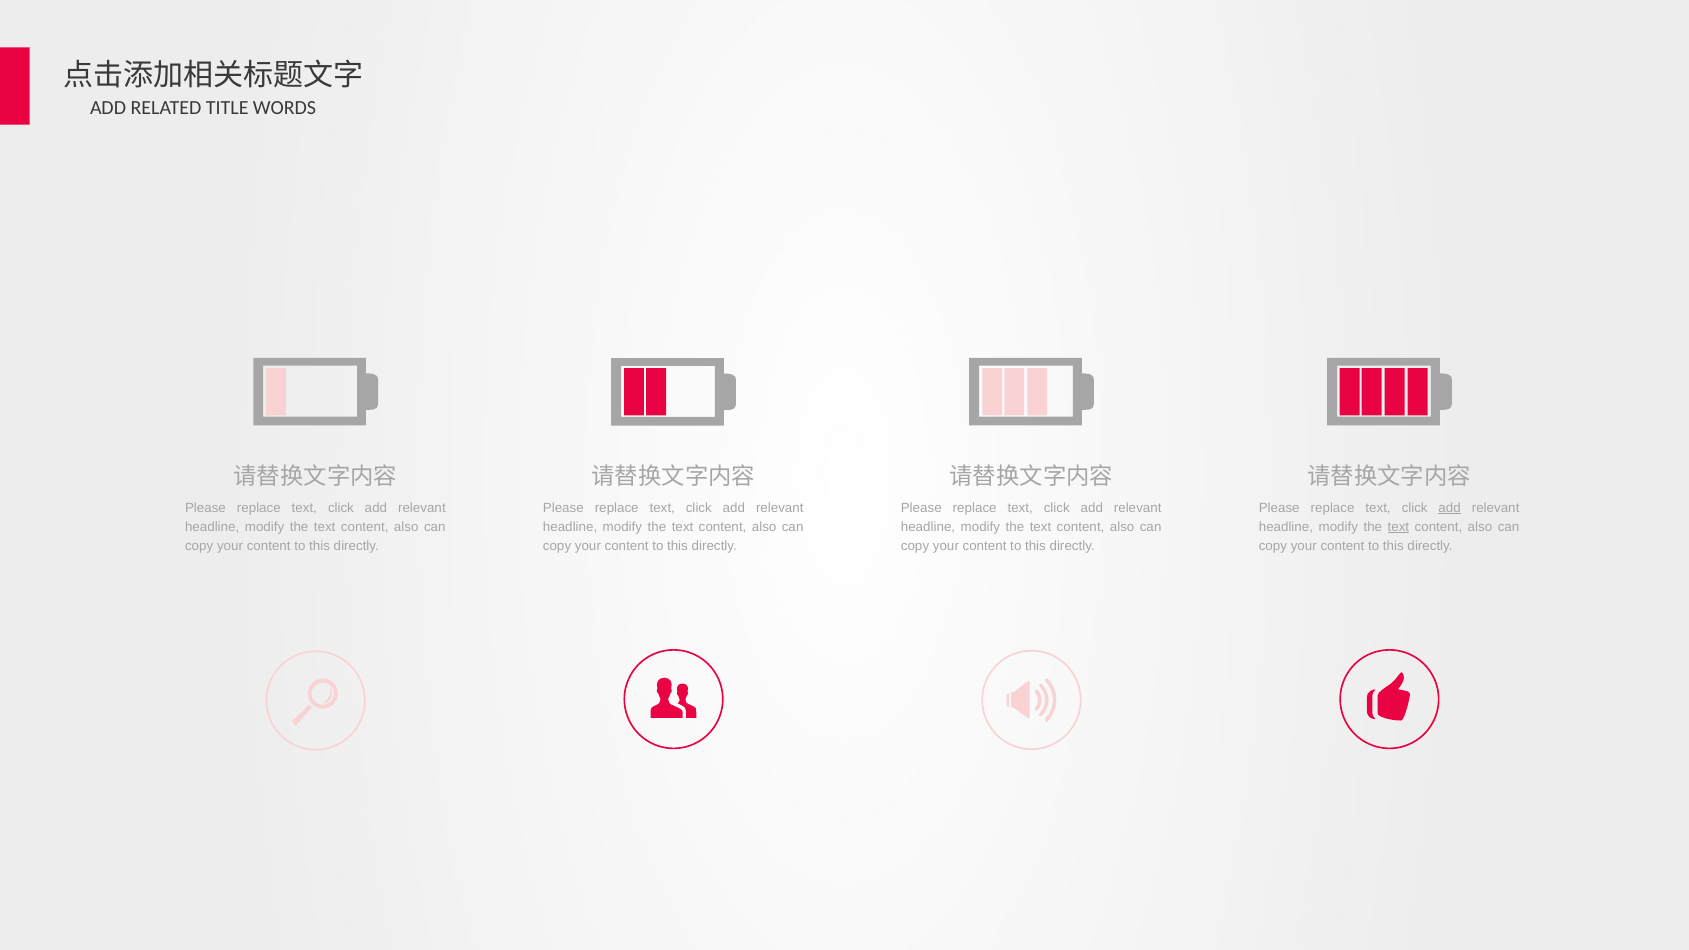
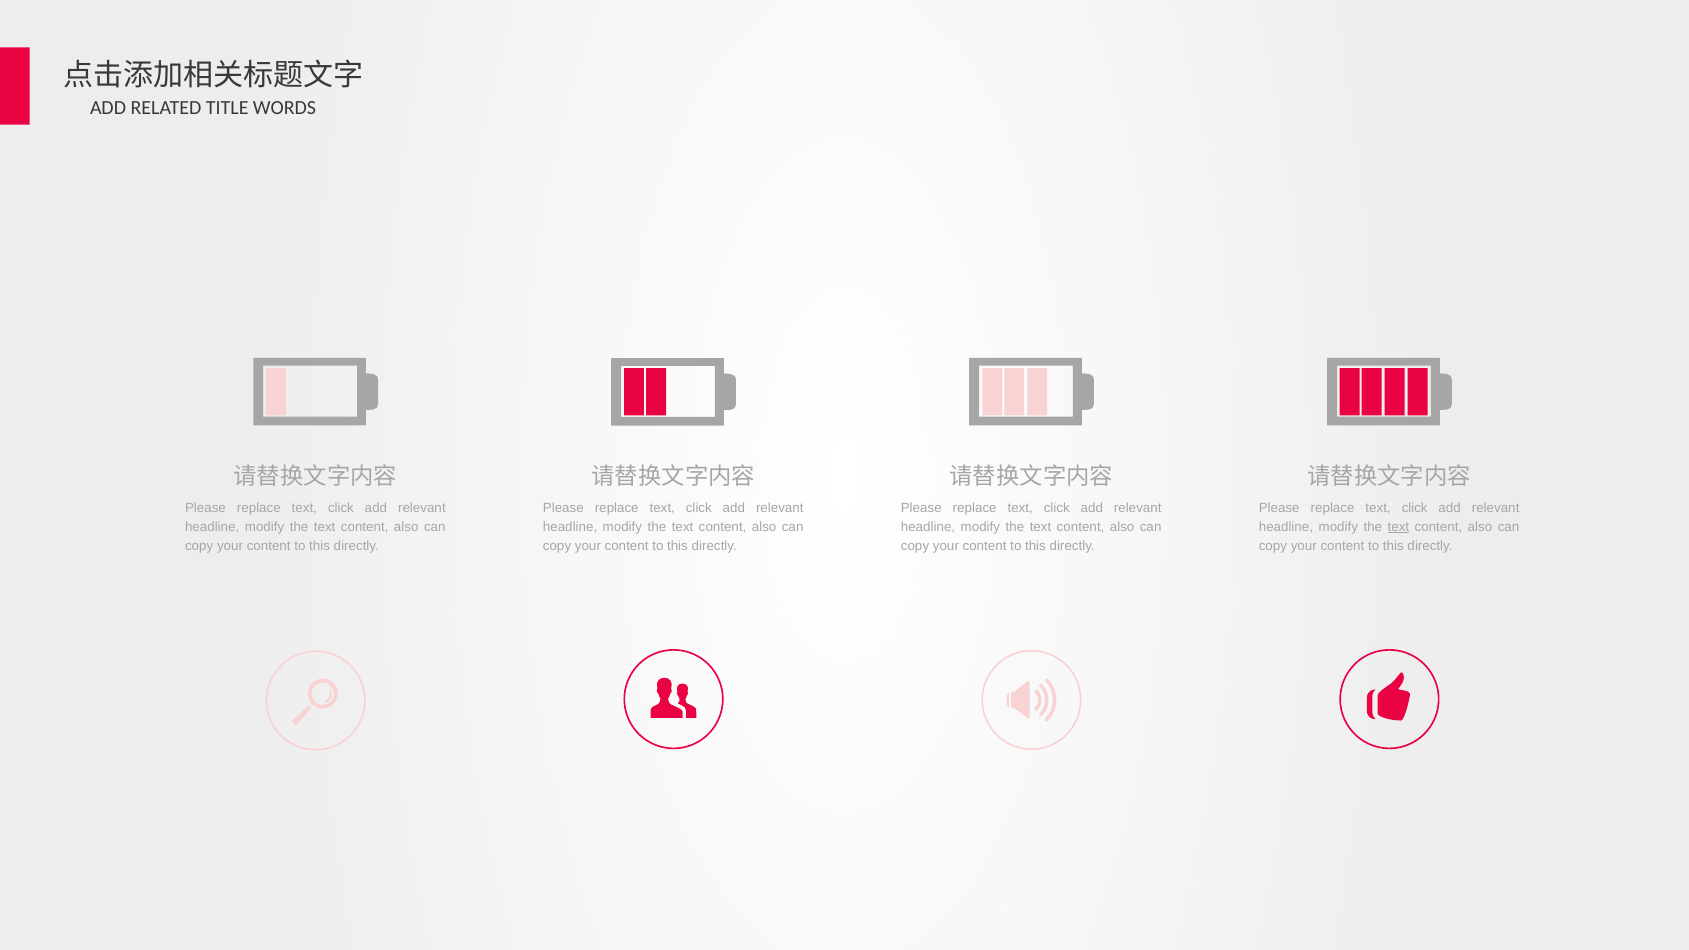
add at (1450, 508) underline: present -> none
